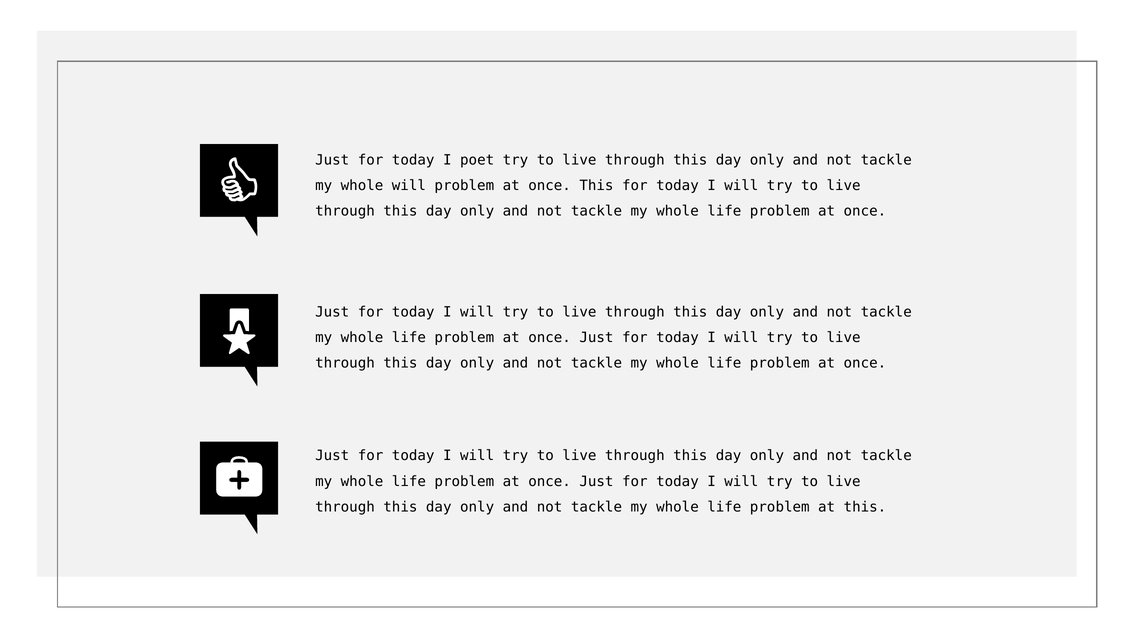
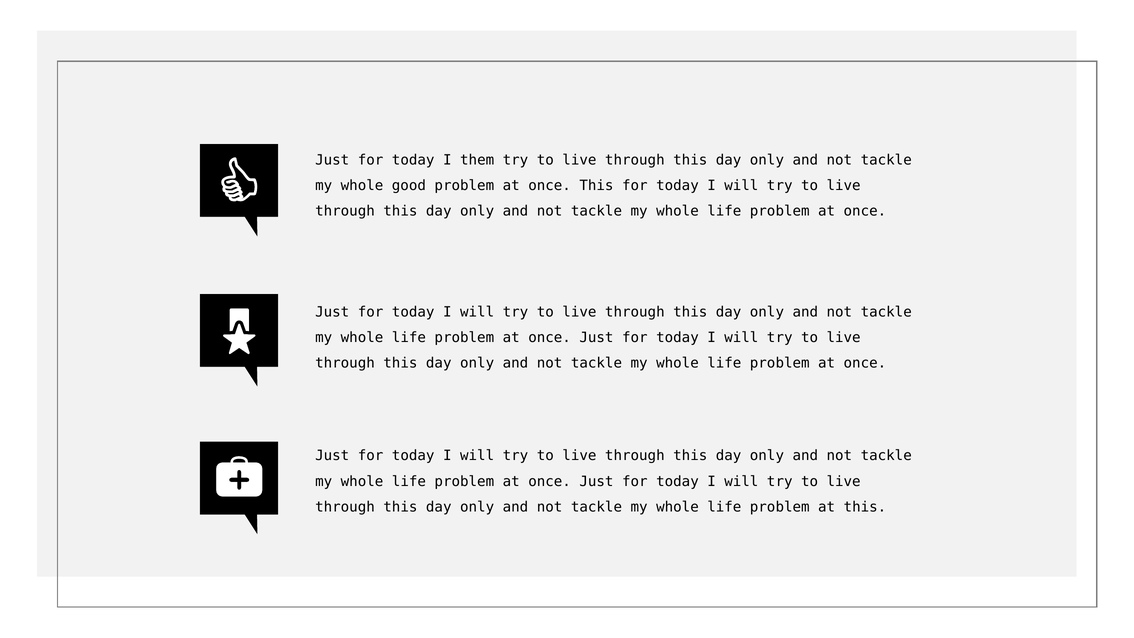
poet: poet -> them
whole will: will -> good
